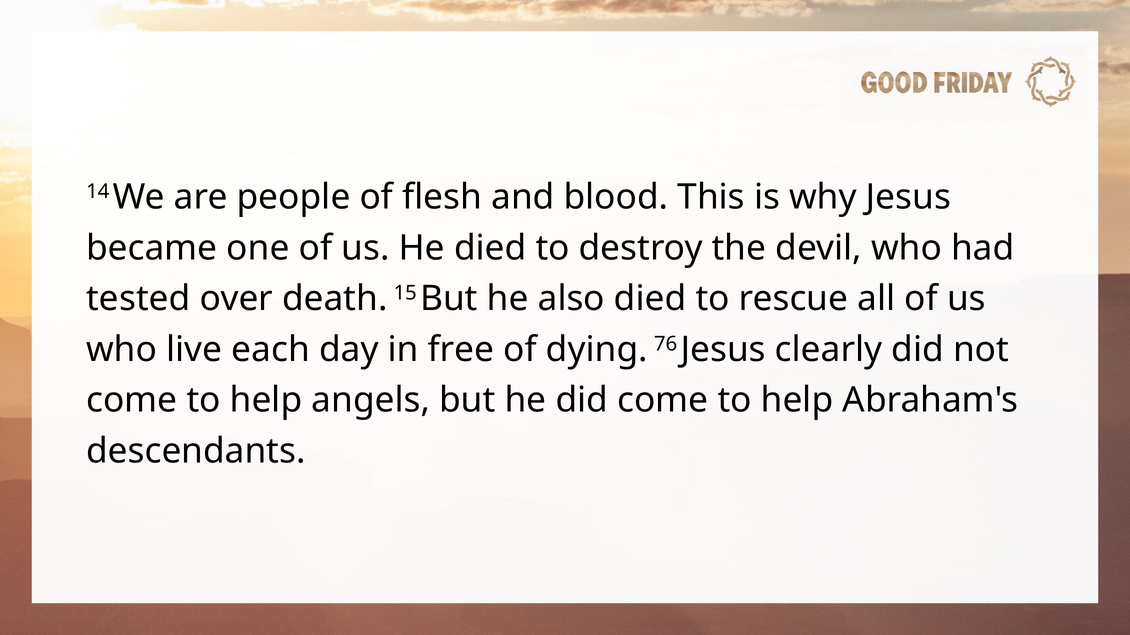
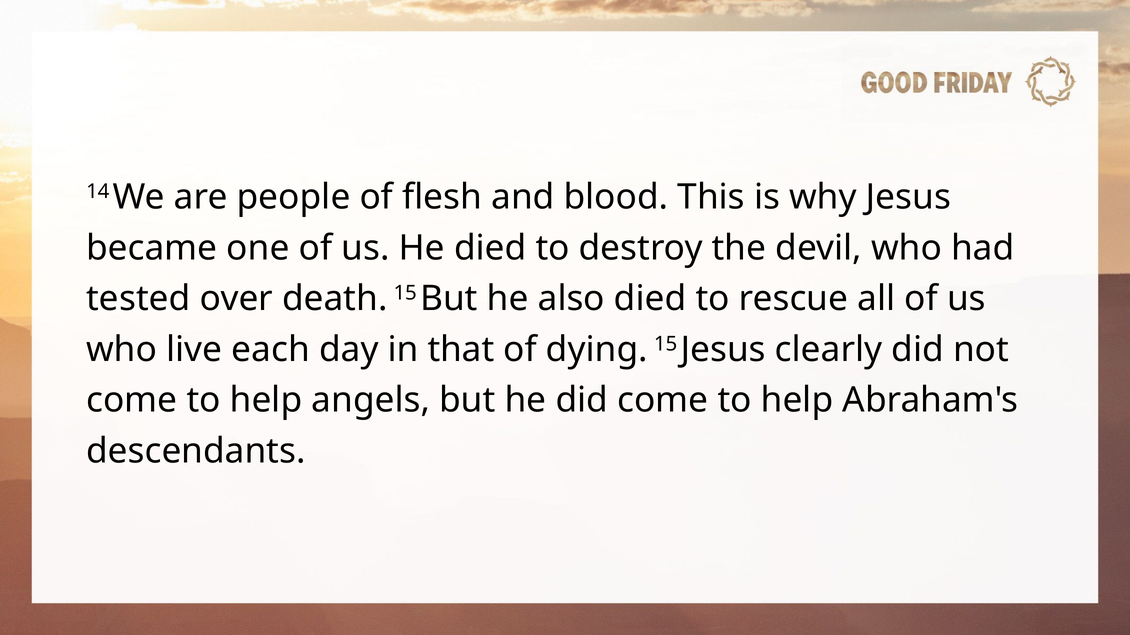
free: free -> that
dying 76: 76 -> 15
